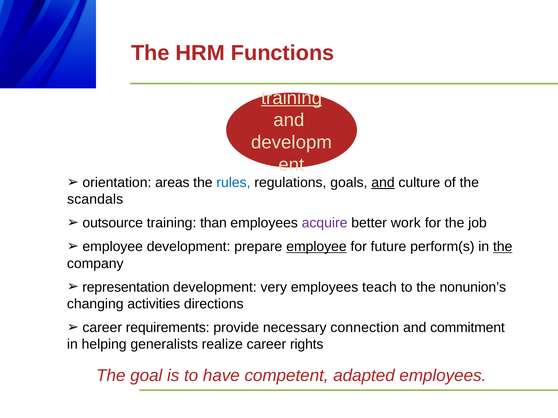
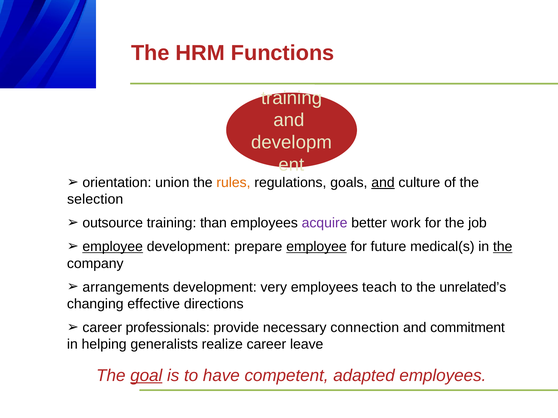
training at (292, 98) underline: present -> none
areas: areas -> union
rules colour: blue -> orange
scandals: scandals -> selection
employee at (113, 247) underline: none -> present
perform(s: perform(s -> medical(s
representation: representation -> arrangements
nonunion’s: nonunion’s -> unrelated’s
activities: activities -> effective
requirements: requirements -> professionals
rights: rights -> leave
goal underline: none -> present
